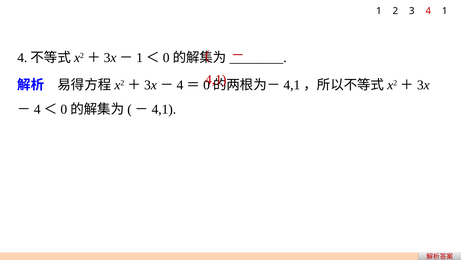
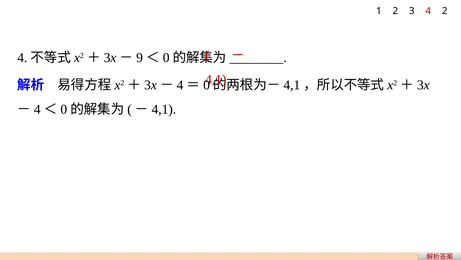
4 1: 1 -> 2
1 at (140, 58): 1 -> 9
